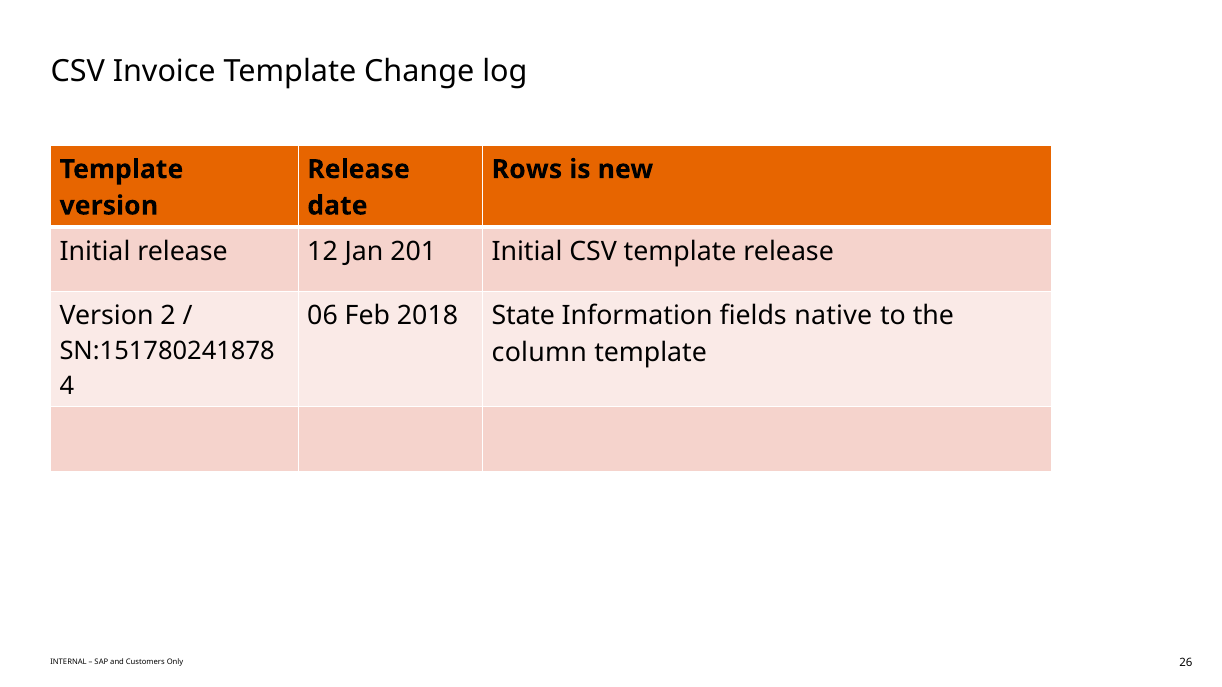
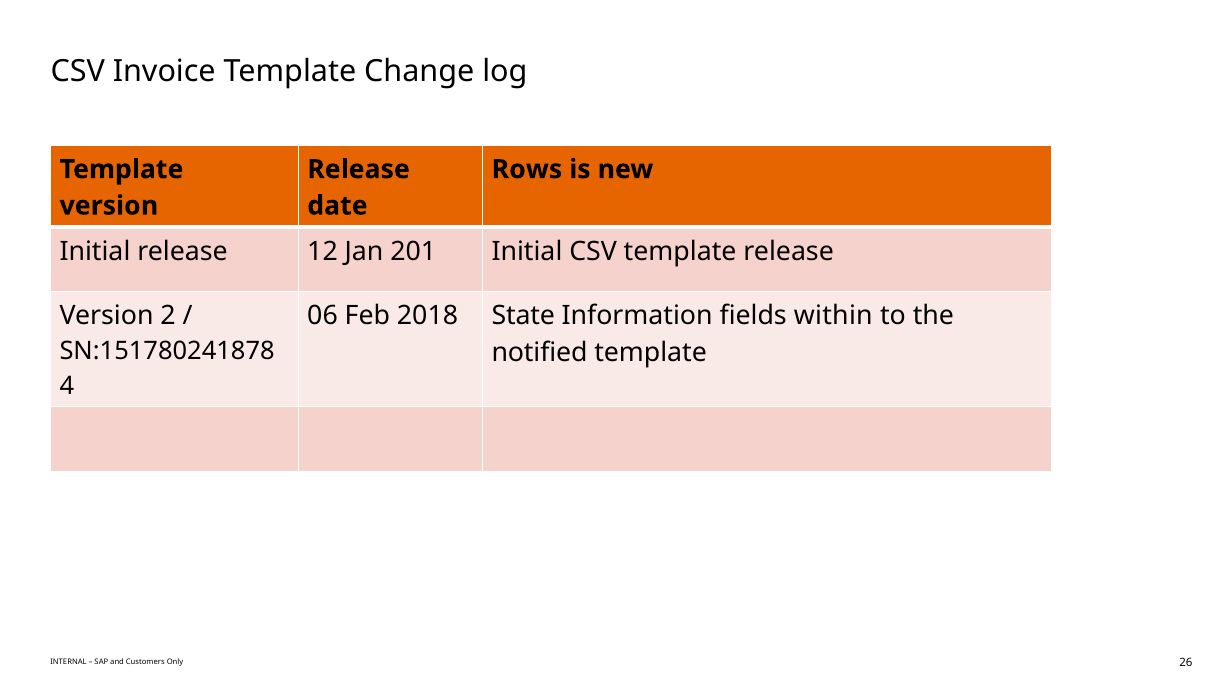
native: native -> within
column: column -> notified
